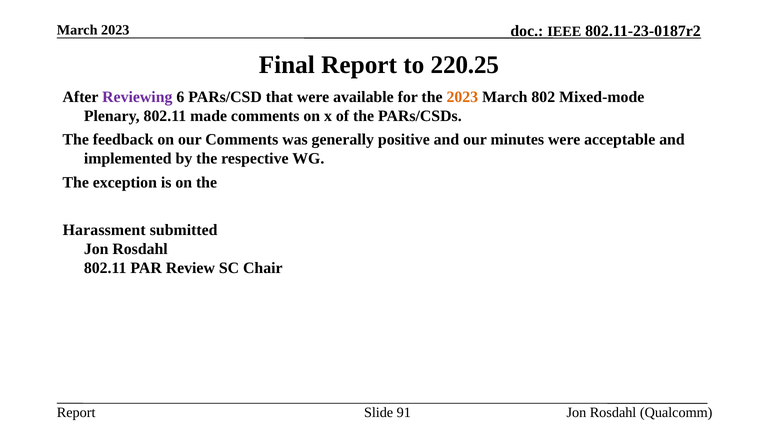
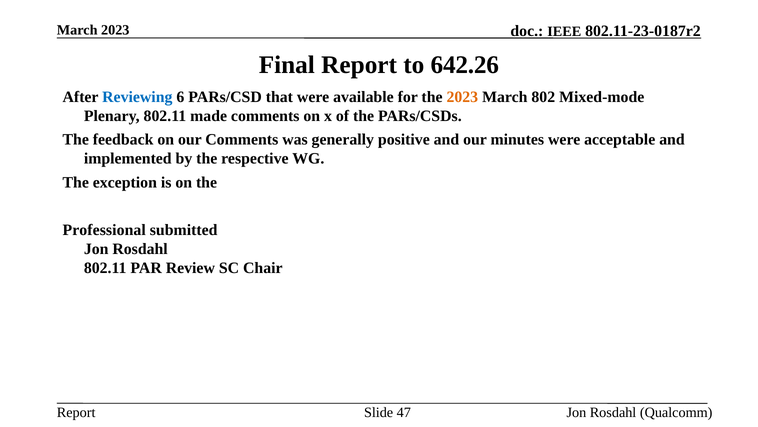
220.25: 220.25 -> 642.26
Reviewing colour: purple -> blue
Harassment: Harassment -> Professional
91: 91 -> 47
